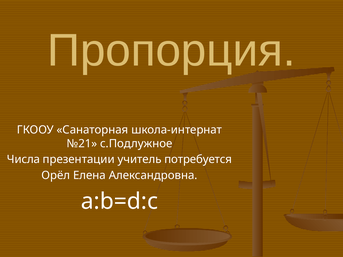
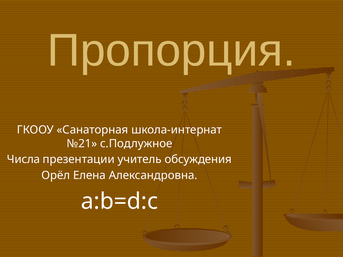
потребуется: потребуется -> обсуждения
